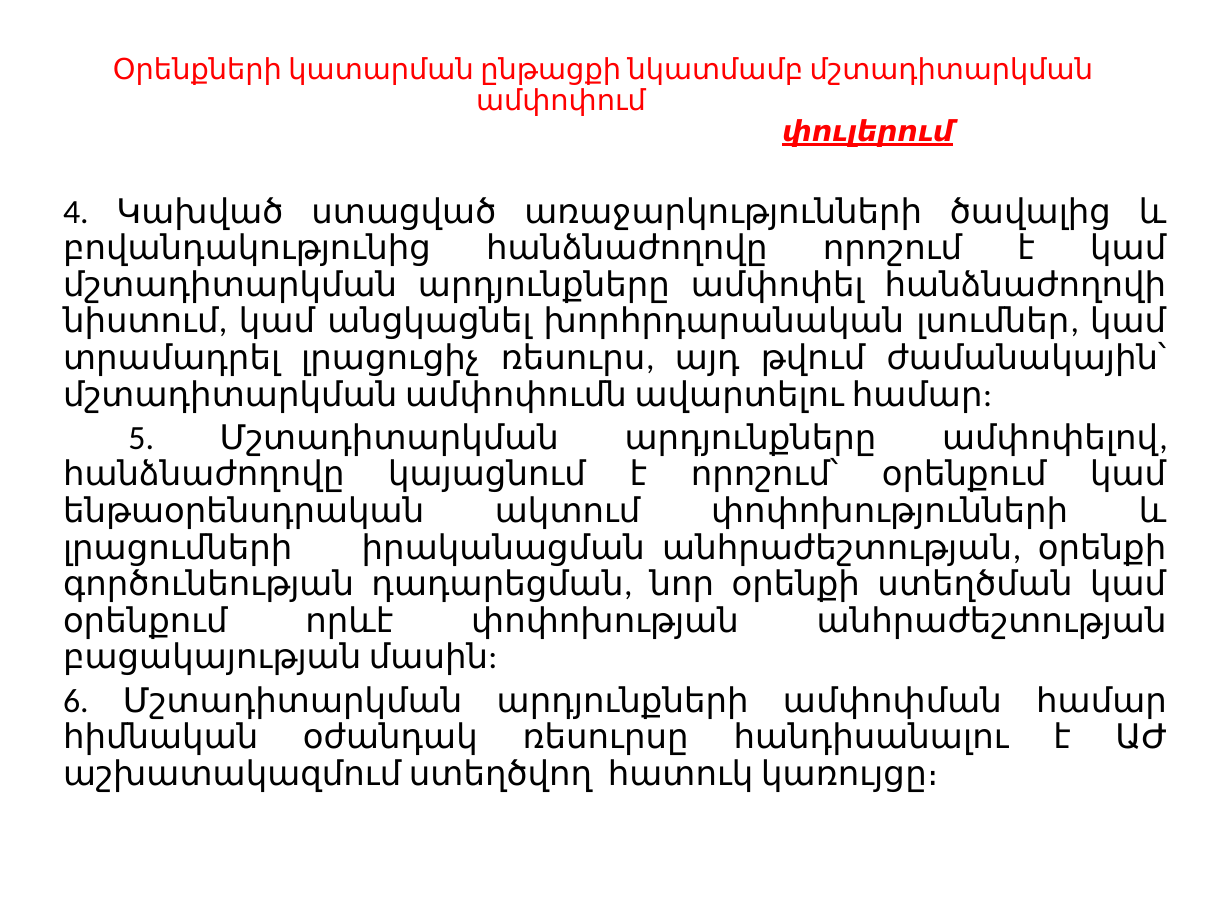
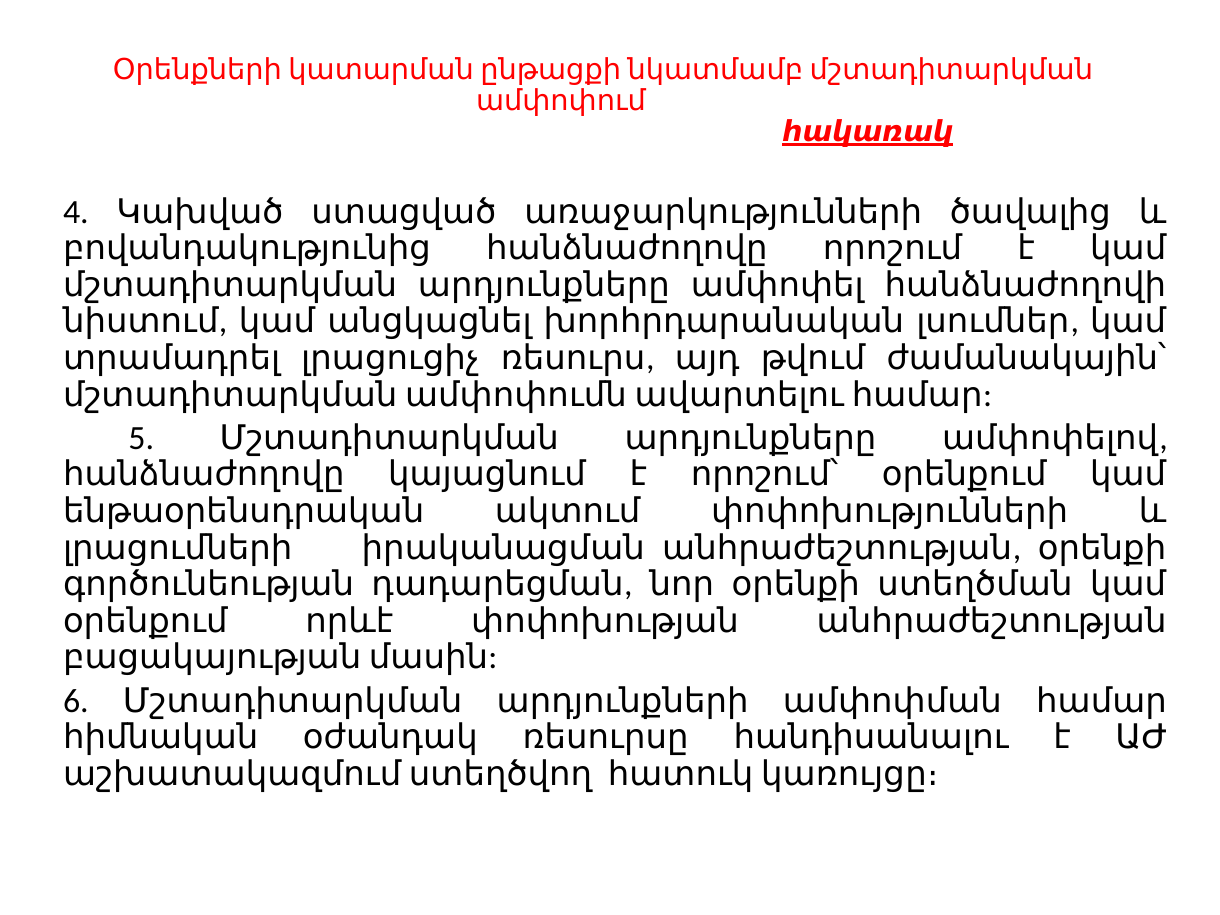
փուլերում: փուլերում -> հակառակ
